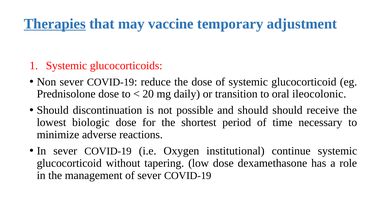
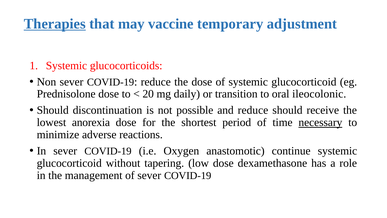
and should: should -> reduce
biologic: biologic -> anorexia
necessary underline: none -> present
institutional: institutional -> anastomotic
